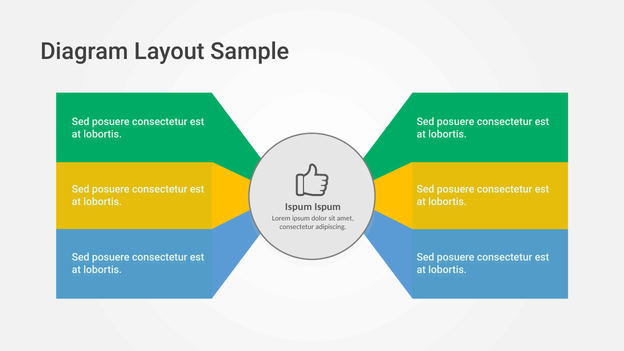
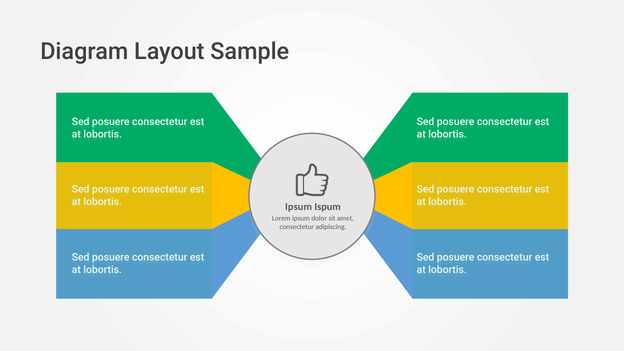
Ispum at (299, 207): Ispum -> Ipsum
